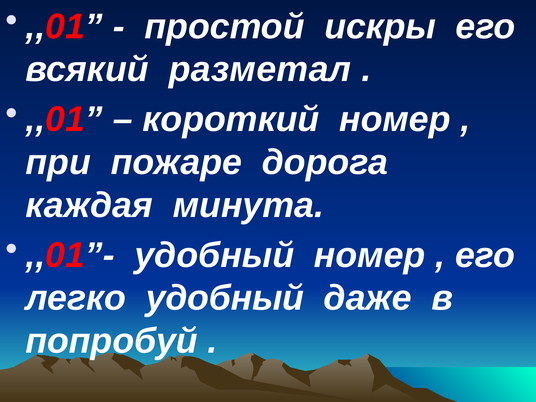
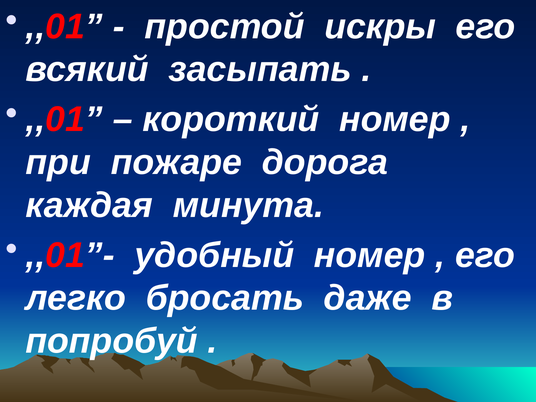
разметал: разметал -> засыпать
легко удобный: удобный -> бросать
